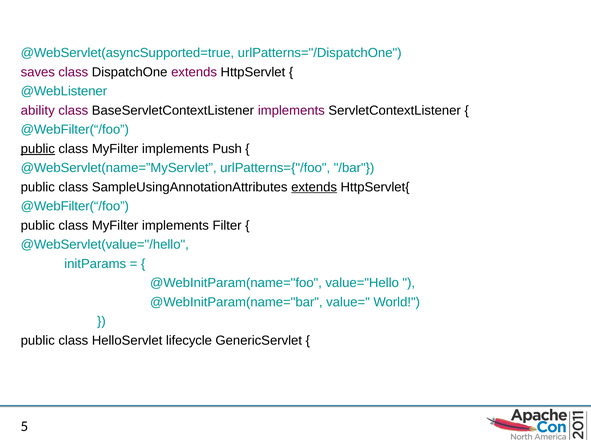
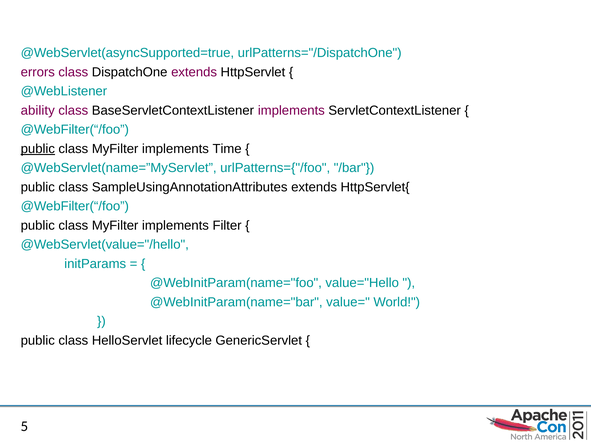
saves: saves -> errors
Push: Push -> Time
extends at (314, 187) underline: present -> none
